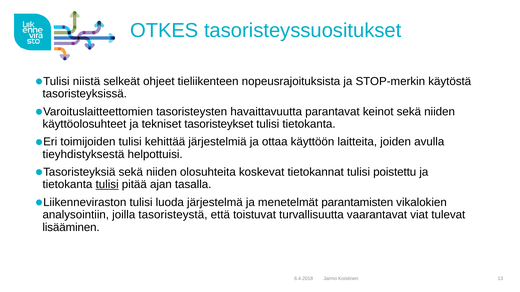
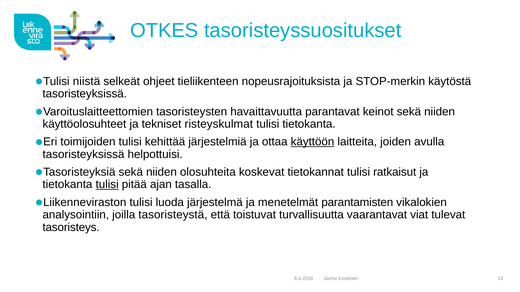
tasoristeykset: tasoristeykset -> risteyskulmat
käyttöön underline: none -> present
tieyhdistyksestä at (83, 155): tieyhdistyksestä -> tasoristeyksissä
poistettu: poistettu -> ratkaisut
lisääminen: lisääminen -> tasoristeys
